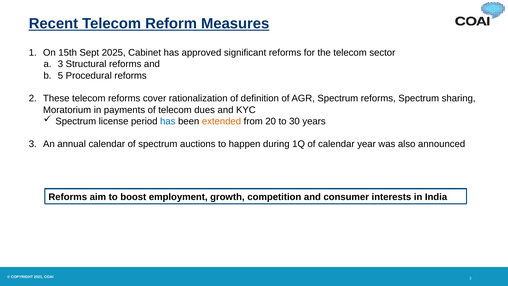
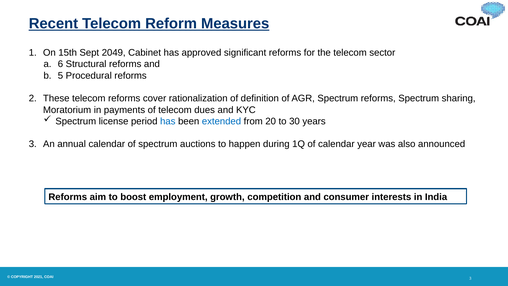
2025: 2025 -> 2049
3 at (60, 64): 3 -> 6
extended colour: orange -> blue
